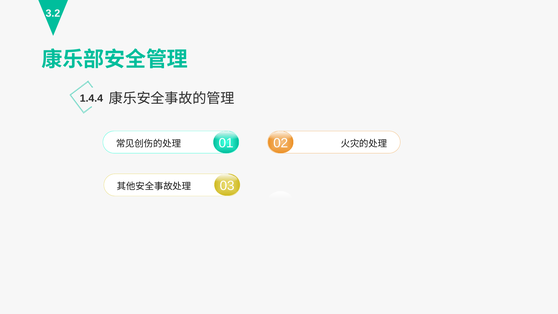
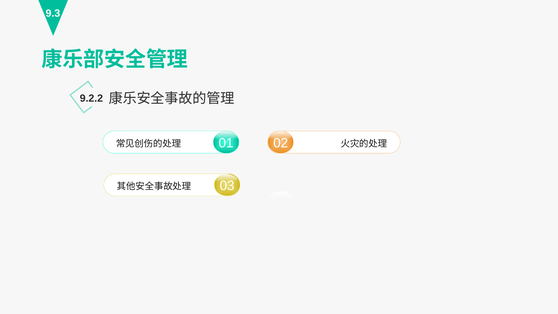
3.2: 3.2 -> 9.3
1.4.4: 1.4.4 -> 9.2.2
